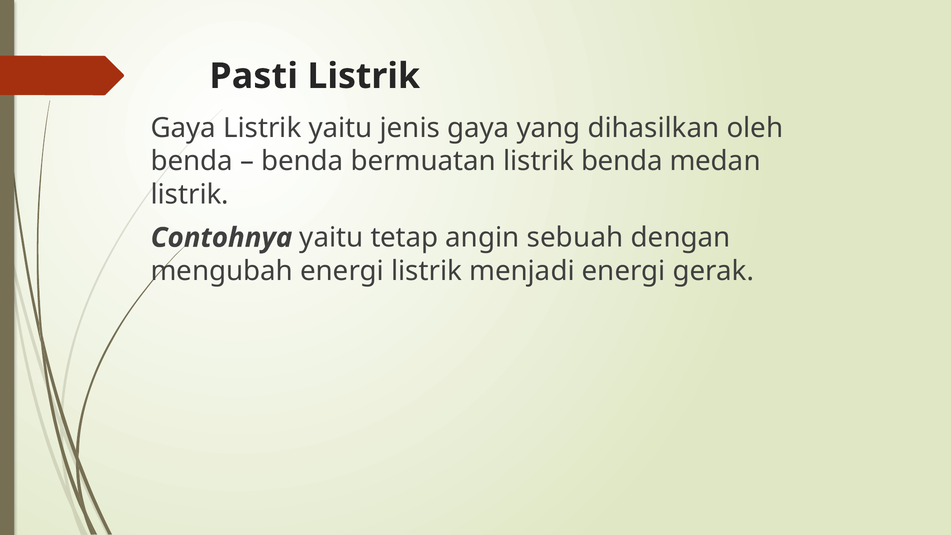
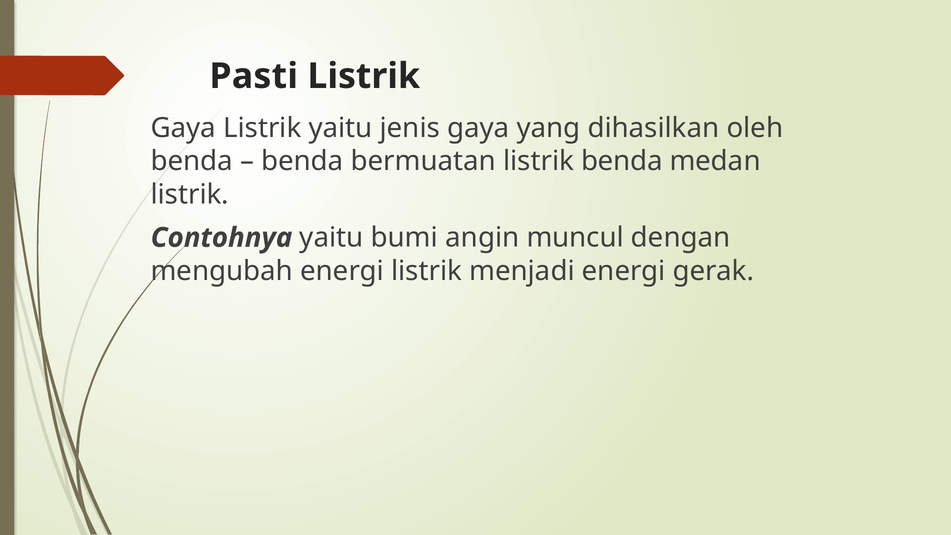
tetap: tetap -> bumi
sebuah: sebuah -> muncul
